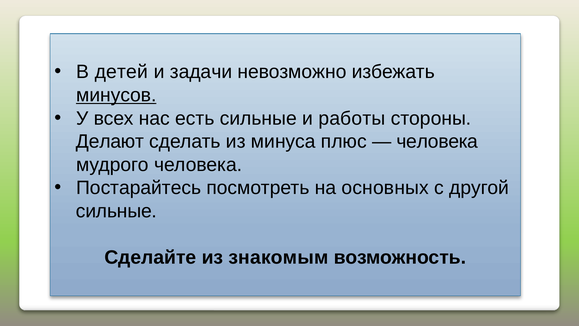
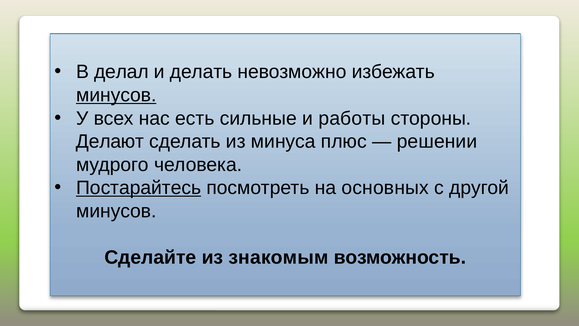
детей: детей -> делал
задачи: задачи -> делать
человека at (437, 141): человека -> решении
Постарайтесь underline: none -> present
сильные at (116, 211): сильные -> минусов
